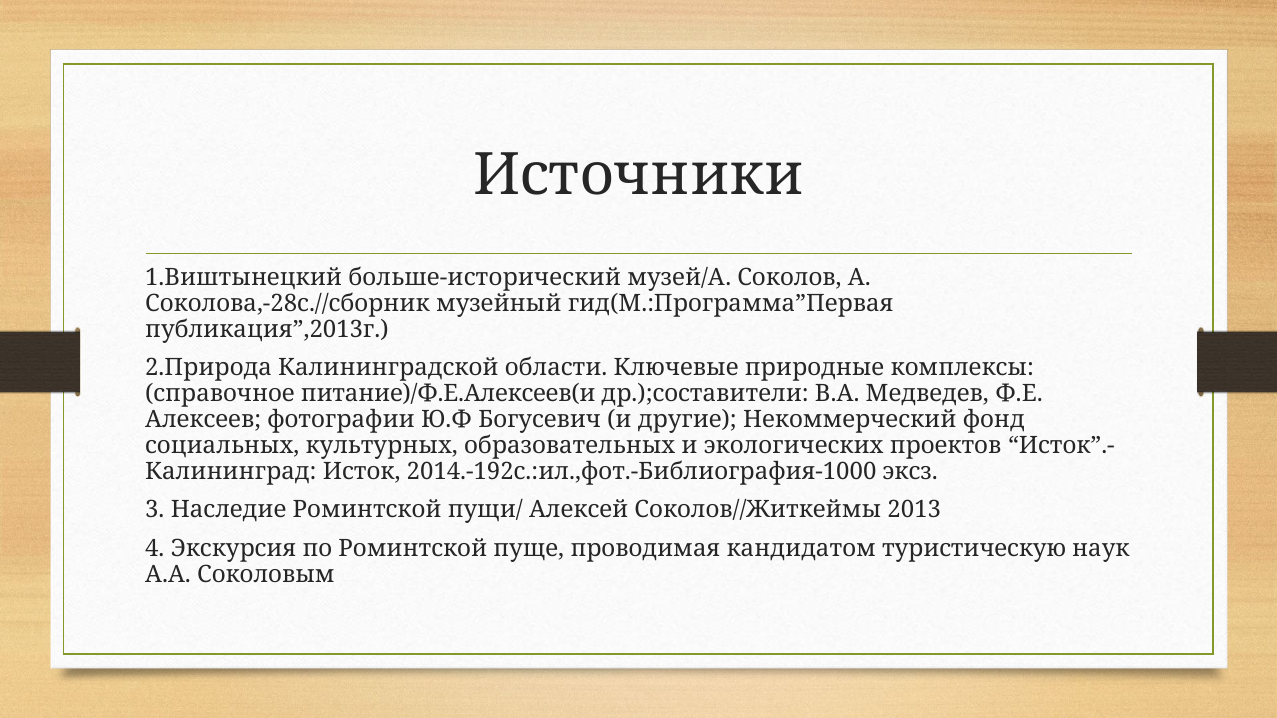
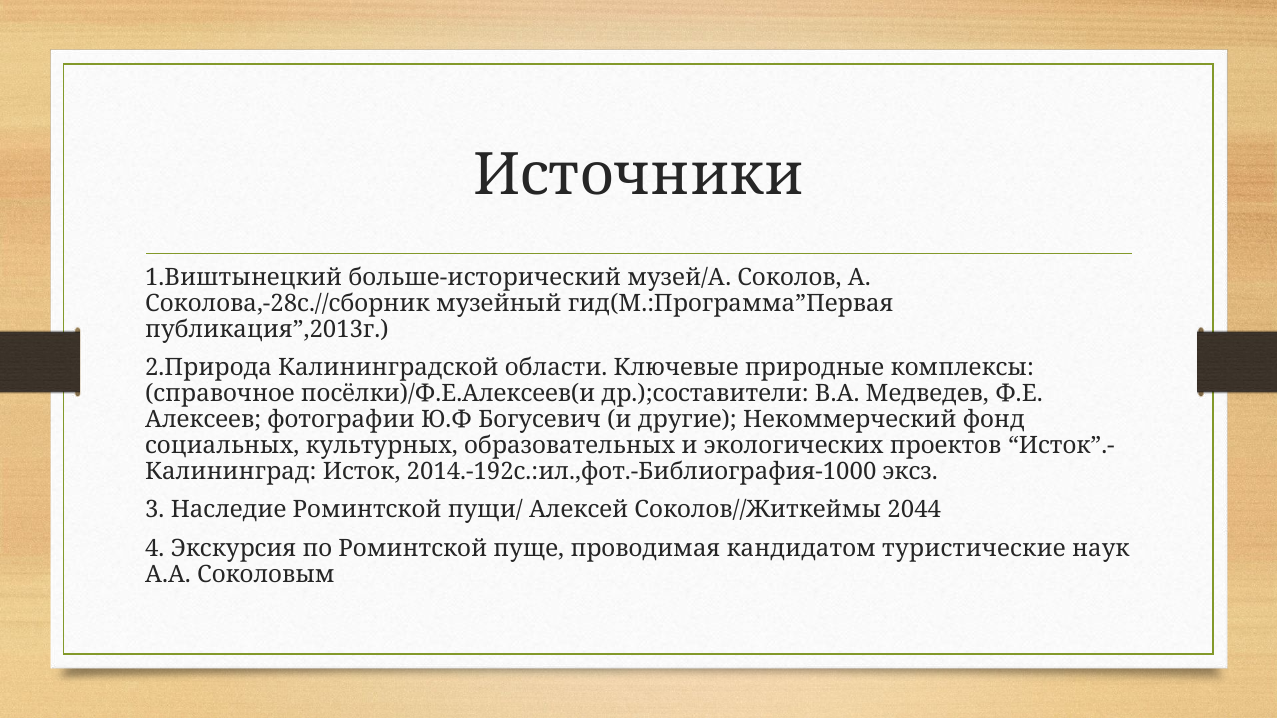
питание)/Ф.Е.Алексеев(и: питание)/Ф.Е.Алексеев(и -> посёлки)/Ф.Е.Алексеев(и
2013: 2013 -> 2044
туристическую: туристическую -> туристические
